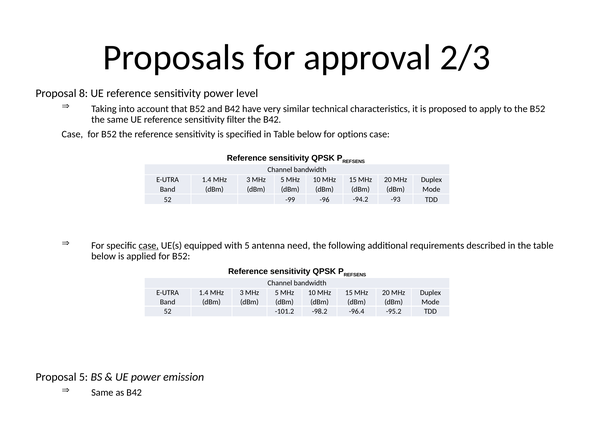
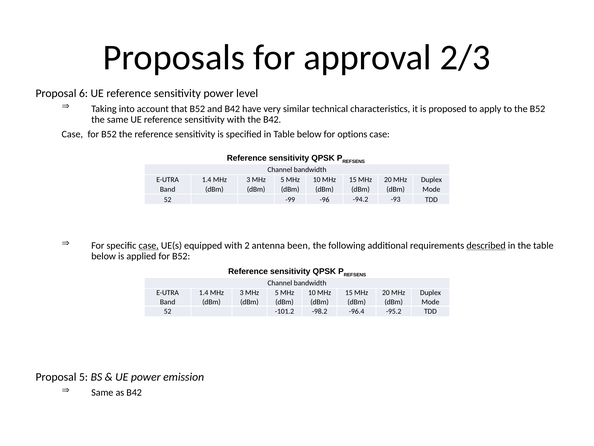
8: 8 -> 6
sensitivity filter: filter -> with
with 5: 5 -> 2
need: need -> been
described underline: none -> present
